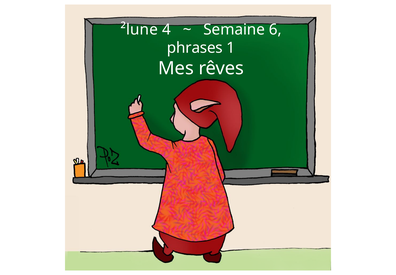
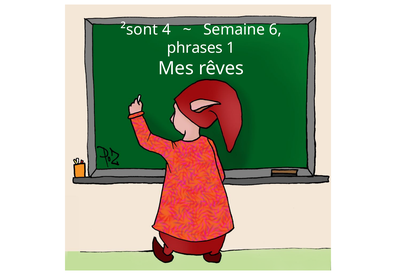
²lune: ²lune -> ²sont
